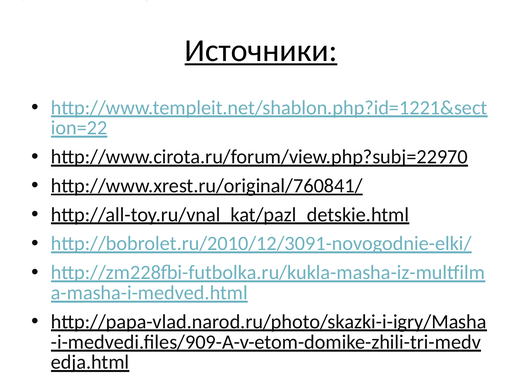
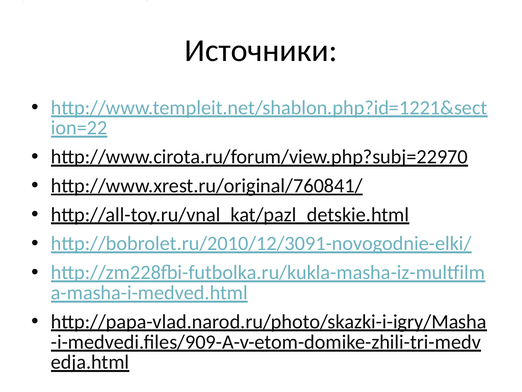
Источники underline: present -> none
